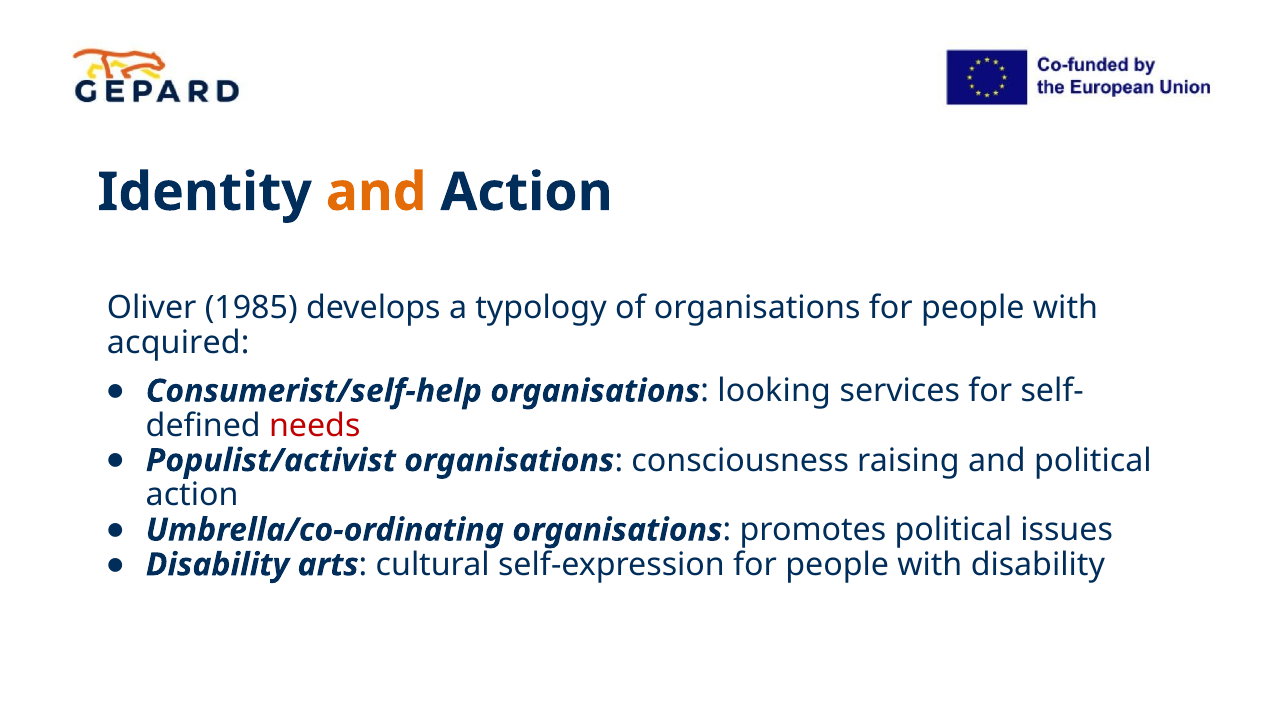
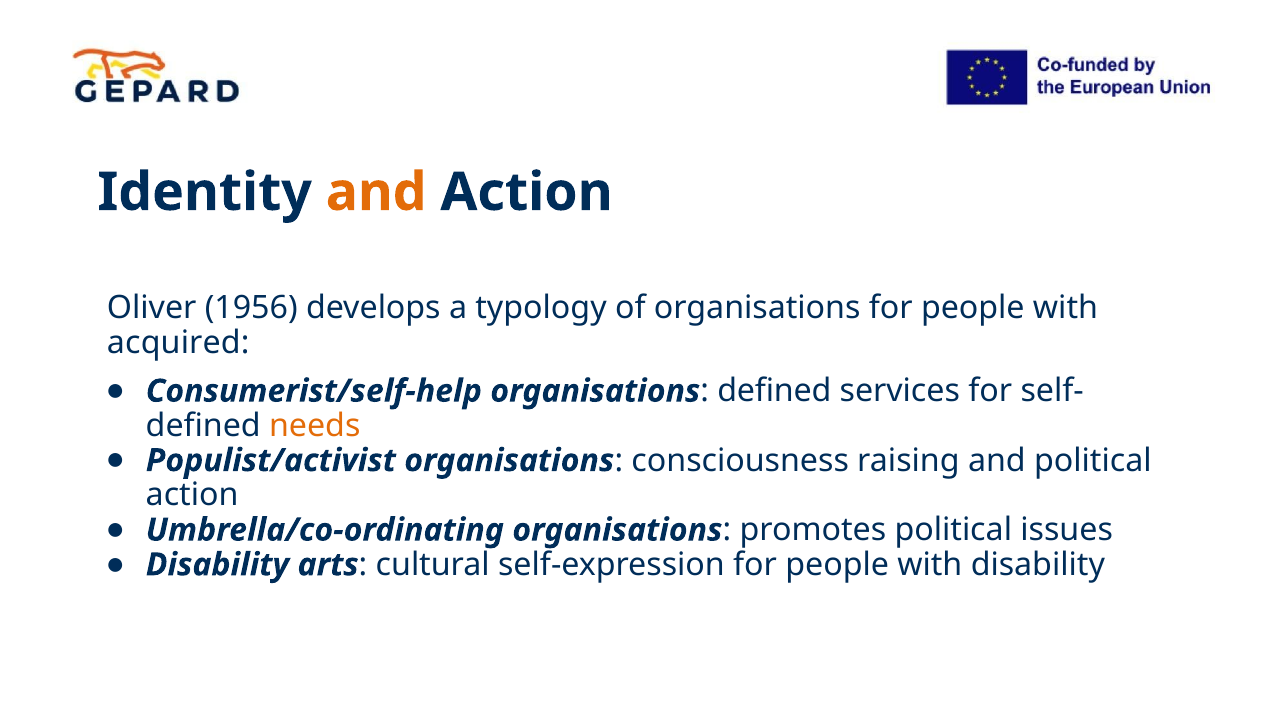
1985: 1985 -> 1956
looking at (774, 391): looking -> defined
needs colour: red -> orange
